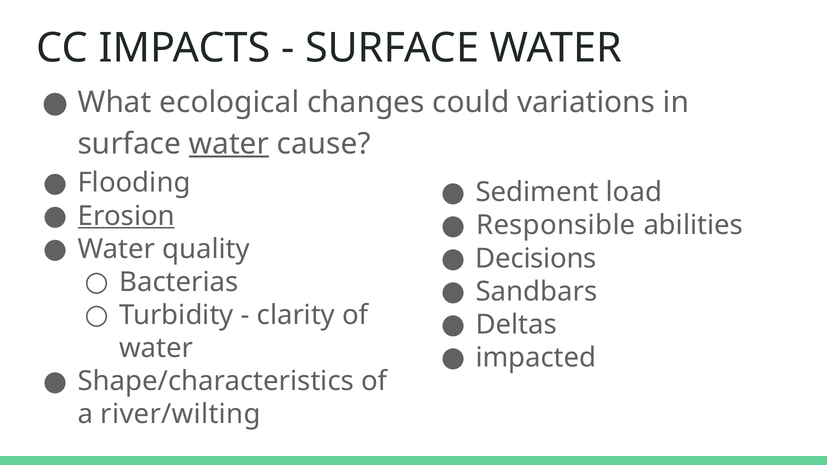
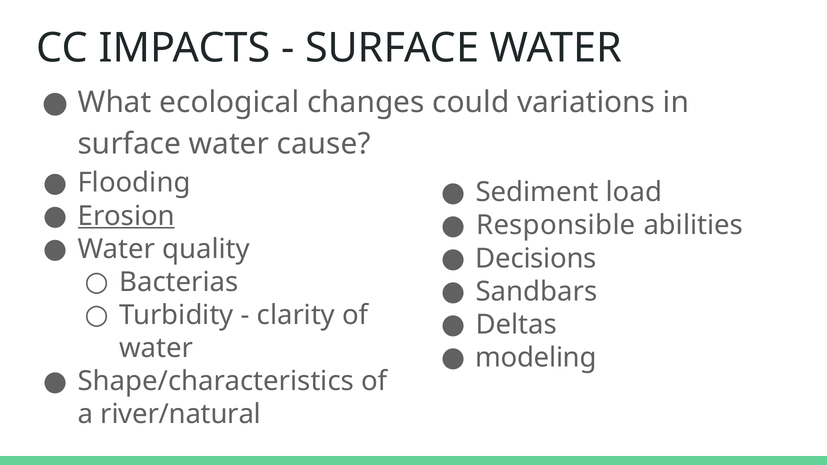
water at (229, 144) underline: present -> none
impacted: impacted -> modeling
river/wilting: river/wilting -> river/natural
